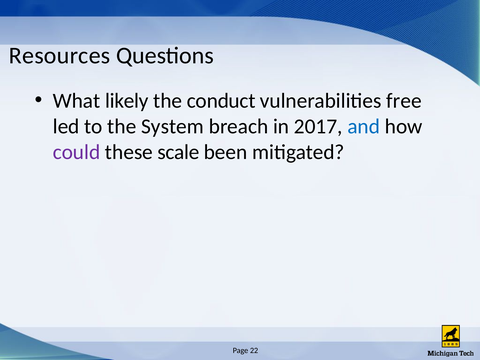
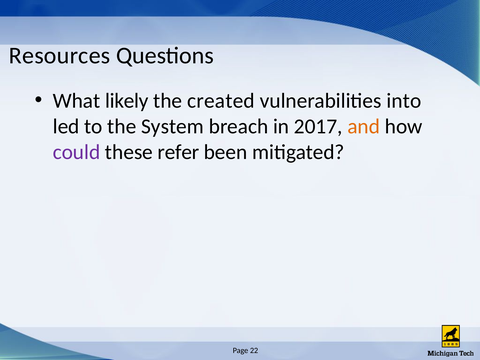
conduct: conduct -> created
free: free -> into
and colour: blue -> orange
scale: scale -> refer
